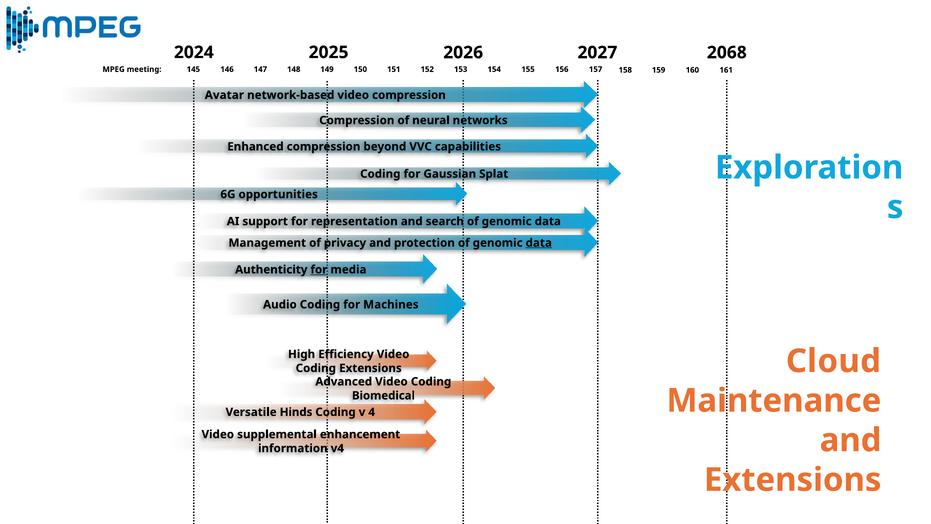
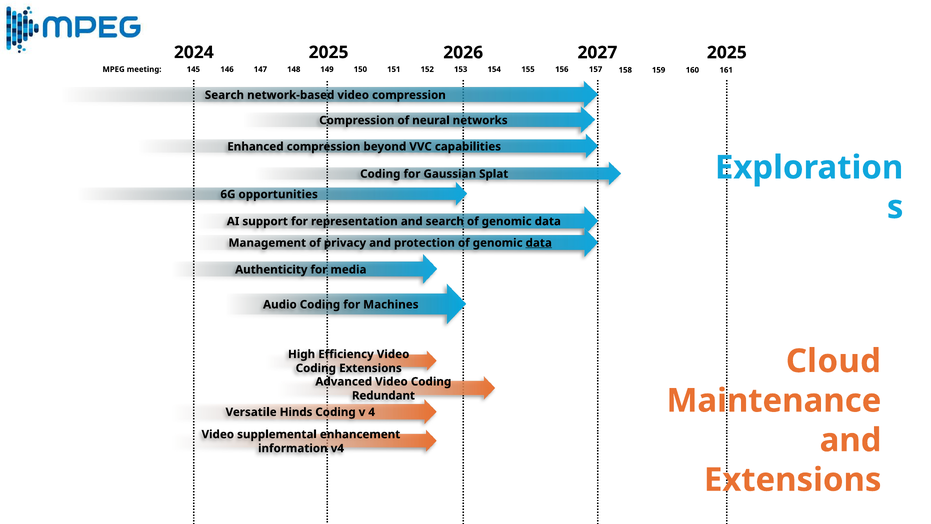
2027 2068: 2068 -> 2025
Avatar at (224, 95): Avatar -> Search
for at (319, 269) underline: present -> none
Biomedical: Biomedical -> Redundant
